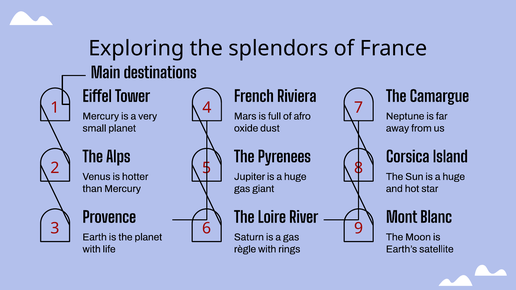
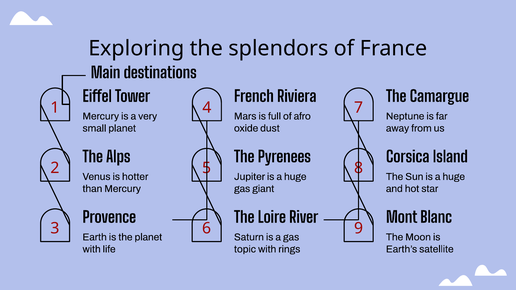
règle: règle -> topic
